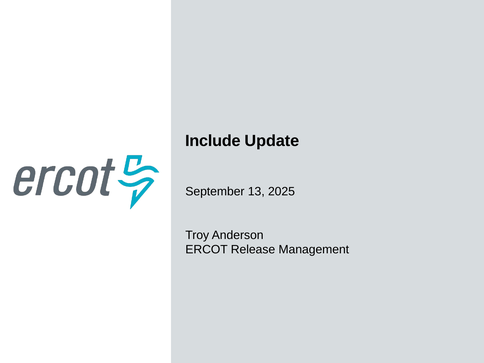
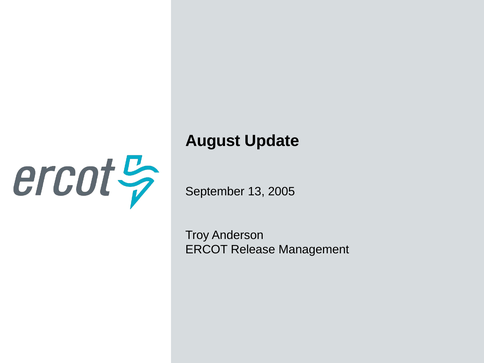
Include: Include -> August
2025: 2025 -> 2005
